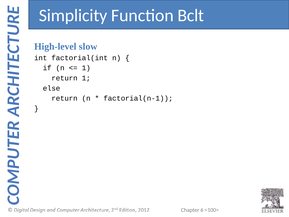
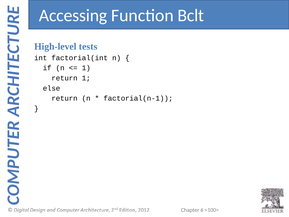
Simplicity: Simplicity -> Accessing
slow: slow -> tests
